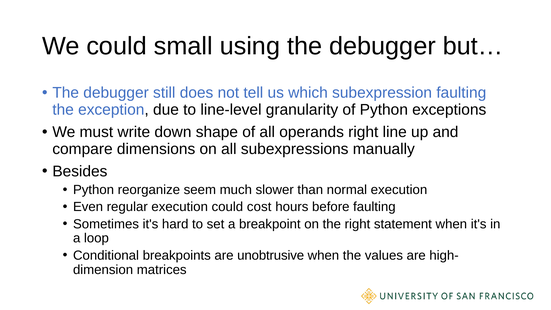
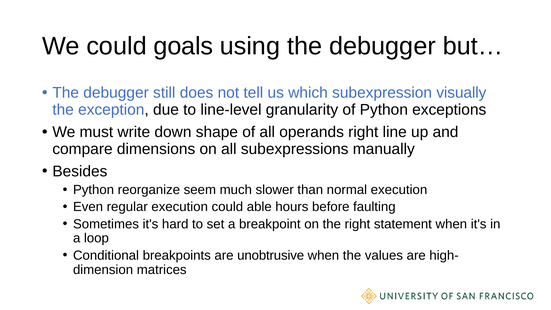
small: small -> goals
subexpression faulting: faulting -> visually
cost: cost -> able
